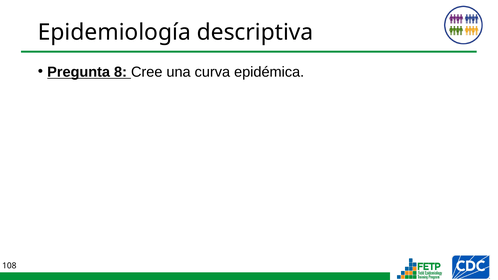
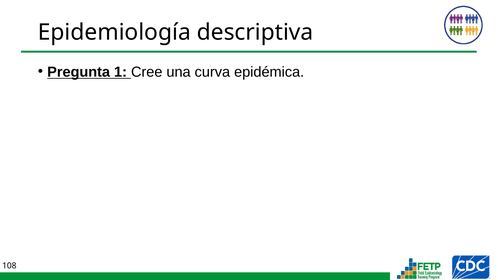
8: 8 -> 1
